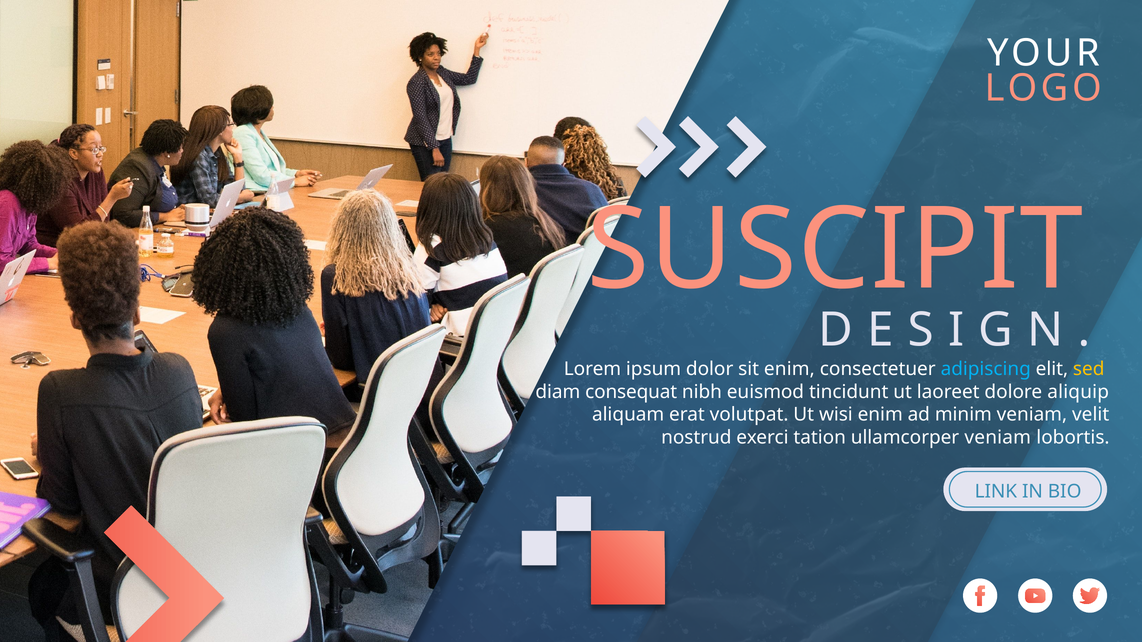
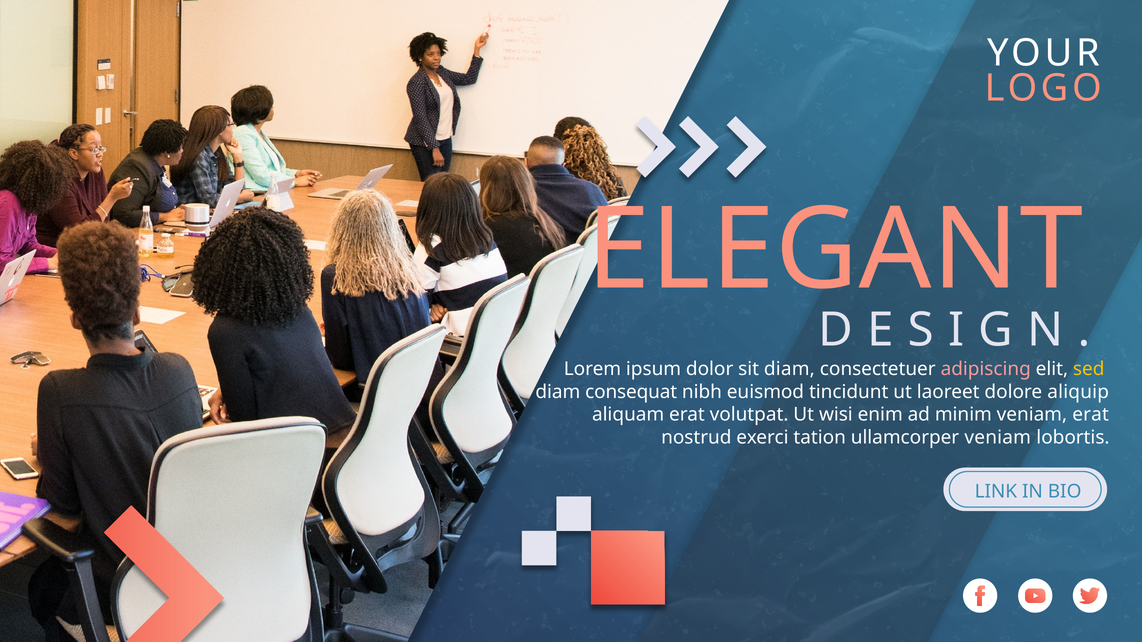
SUSCIPIT: SUSCIPIT -> ELEGANT
sit enim: enim -> diam
adipiscing colour: light blue -> pink
veniam velit: velit -> erat
